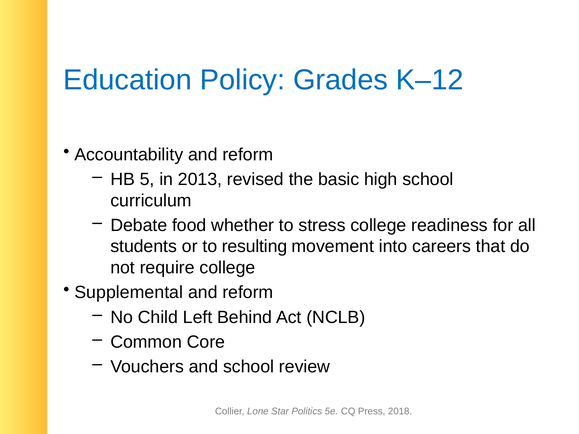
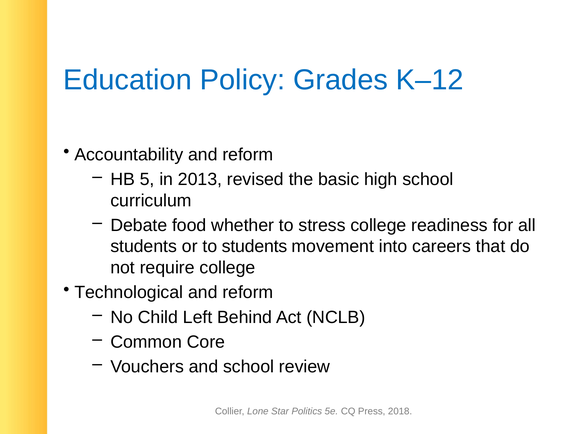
to resulting: resulting -> students
Supplemental: Supplemental -> Technological
